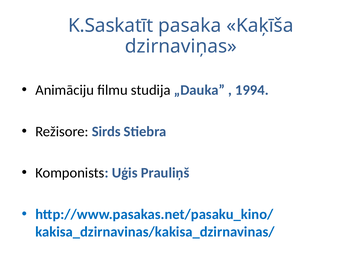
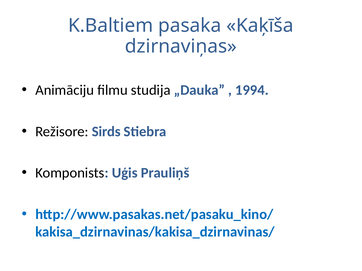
K.Saskatīt: K.Saskatīt -> K.Baltiem
